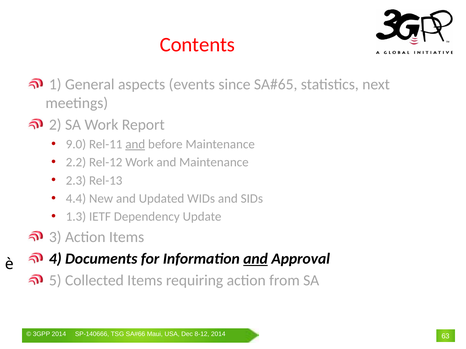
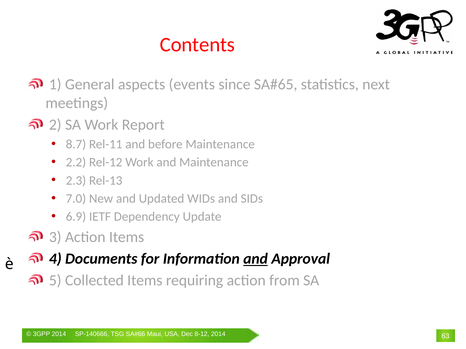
9.0: 9.0 -> 8.7
and at (135, 144) underline: present -> none
4.4: 4.4 -> 7.0
1.3: 1.3 -> 6.9
